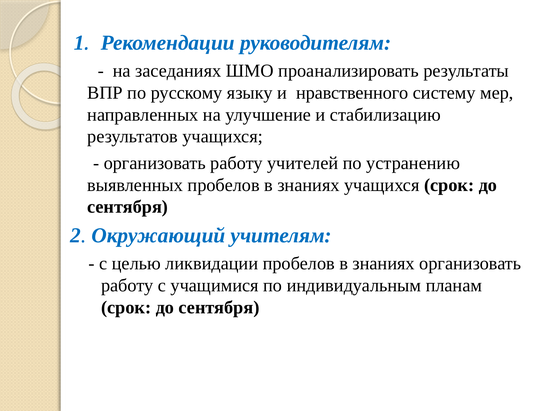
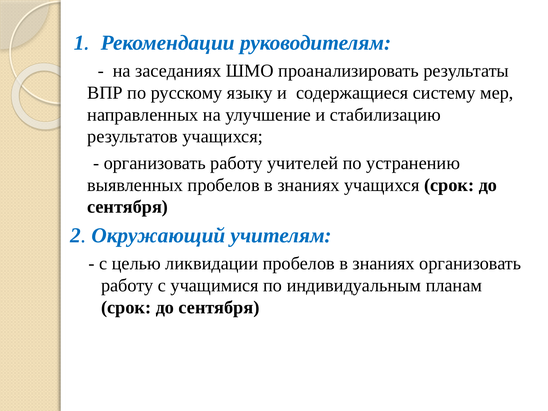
нравственного: нравственного -> содержащиеся
